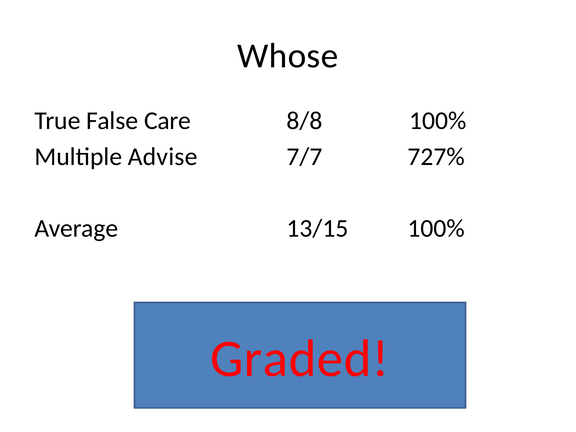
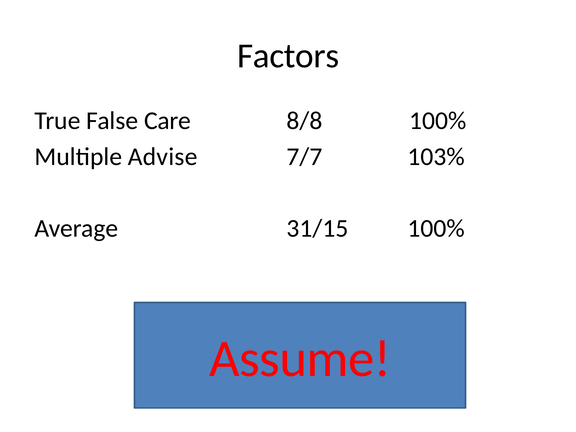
Whose: Whose -> Factors
727%: 727% -> 103%
13/15: 13/15 -> 31/15
Graded: Graded -> Assume
